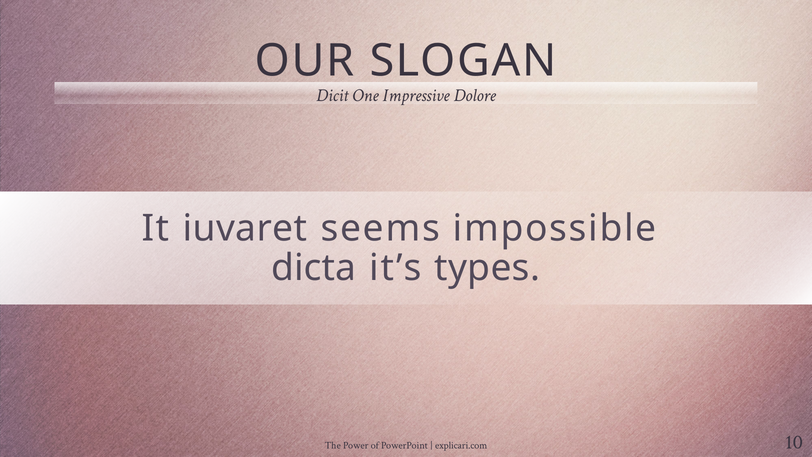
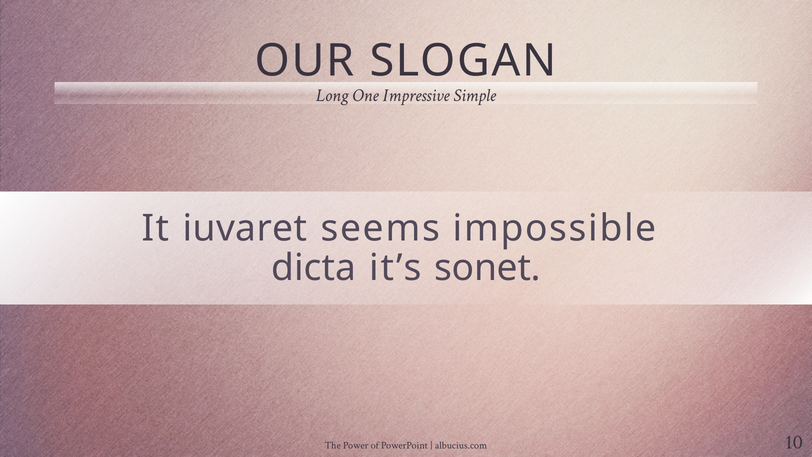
Dicit: Dicit -> Long
Dolore: Dolore -> Simple
types: types -> sonet
explicari.com: explicari.com -> albucius.com
